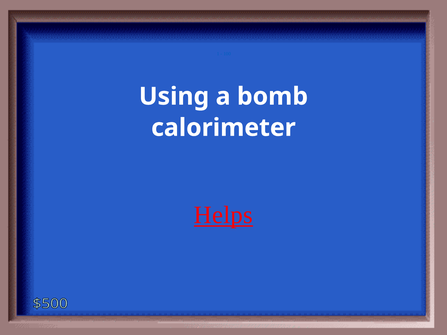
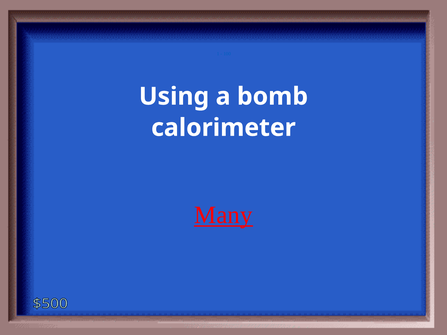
Helps: Helps -> Many
